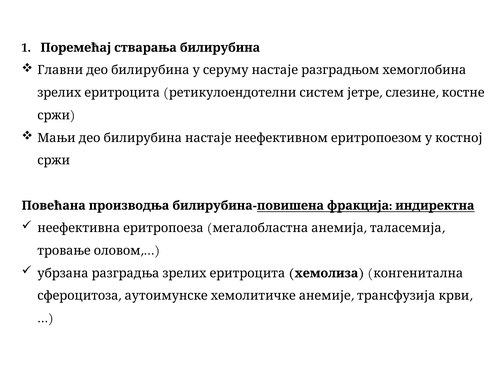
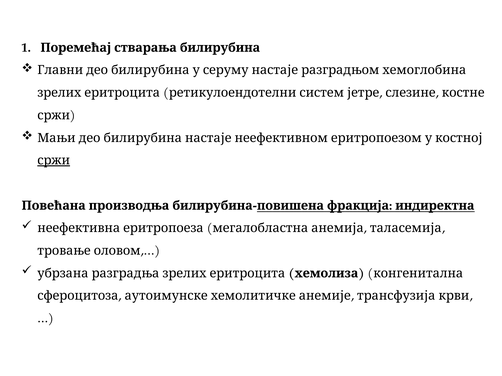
сржи at (54, 161) underline: none -> present
